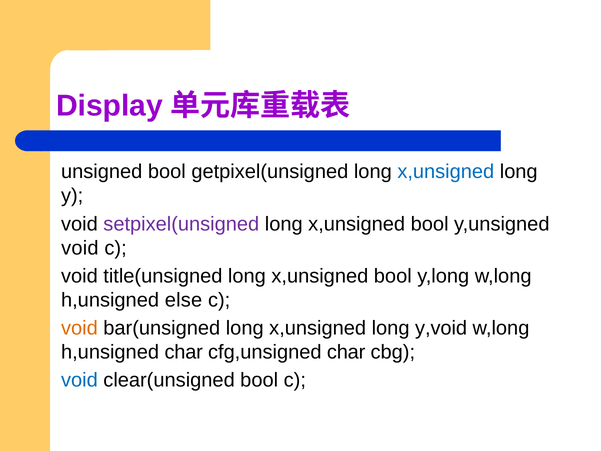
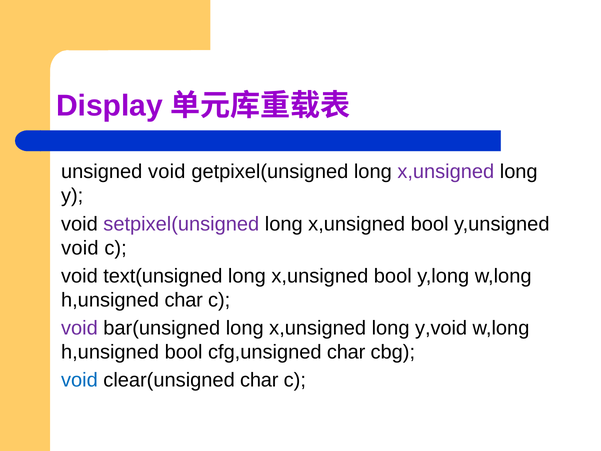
unsigned bool: bool -> void
x,unsigned at (446, 172) colour: blue -> purple
title(unsigned: title(unsigned -> text(unsigned
h,unsigned else: else -> char
void at (79, 328) colour: orange -> purple
h,unsigned char: char -> bool
clear(unsigned bool: bool -> char
